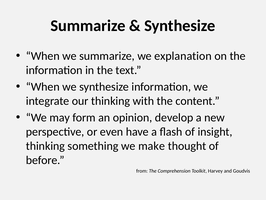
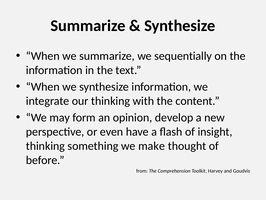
explanation: explanation -> sequentially
